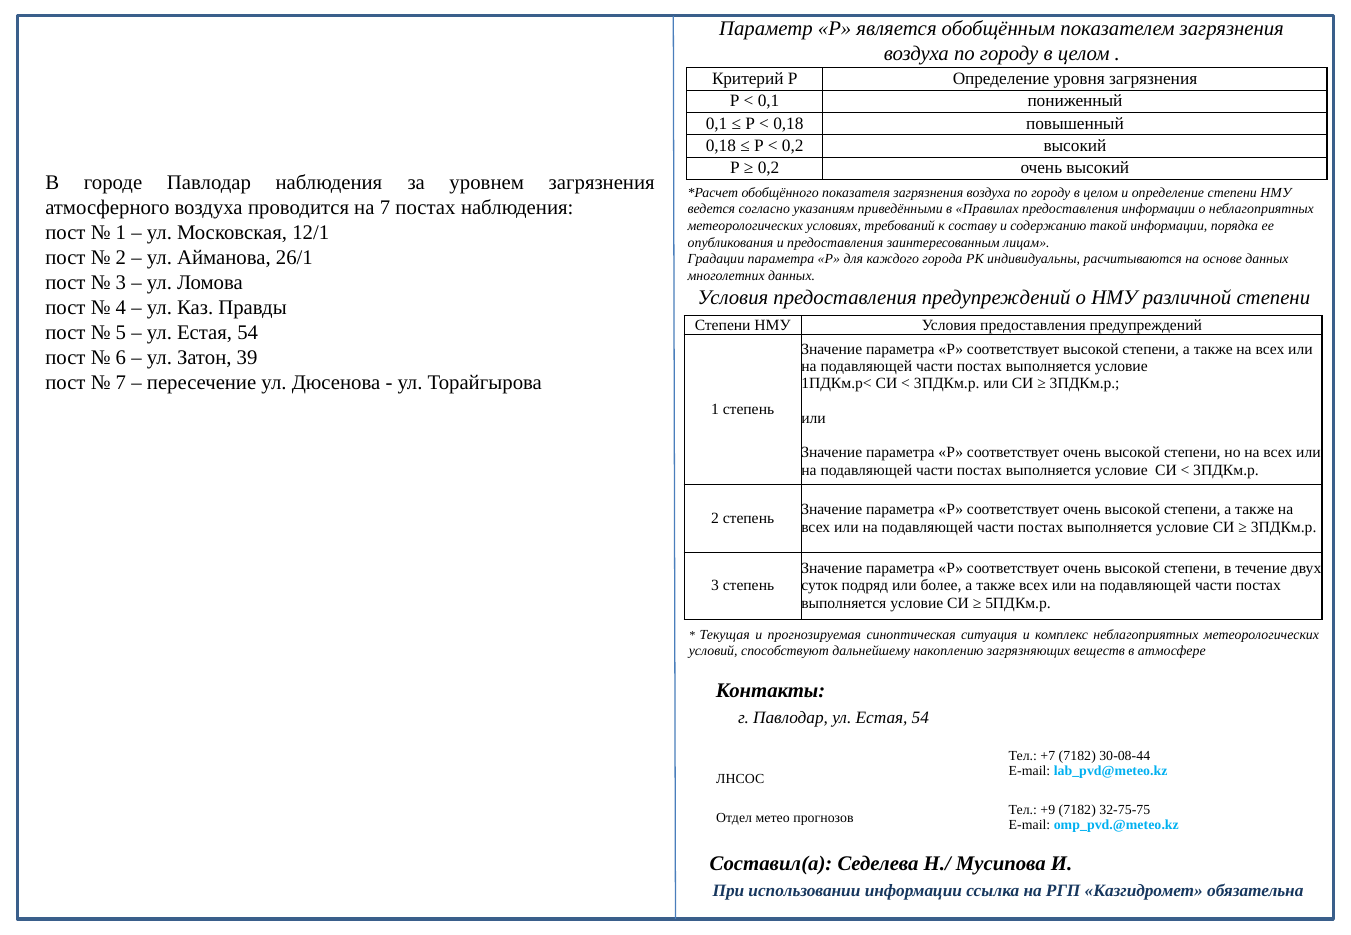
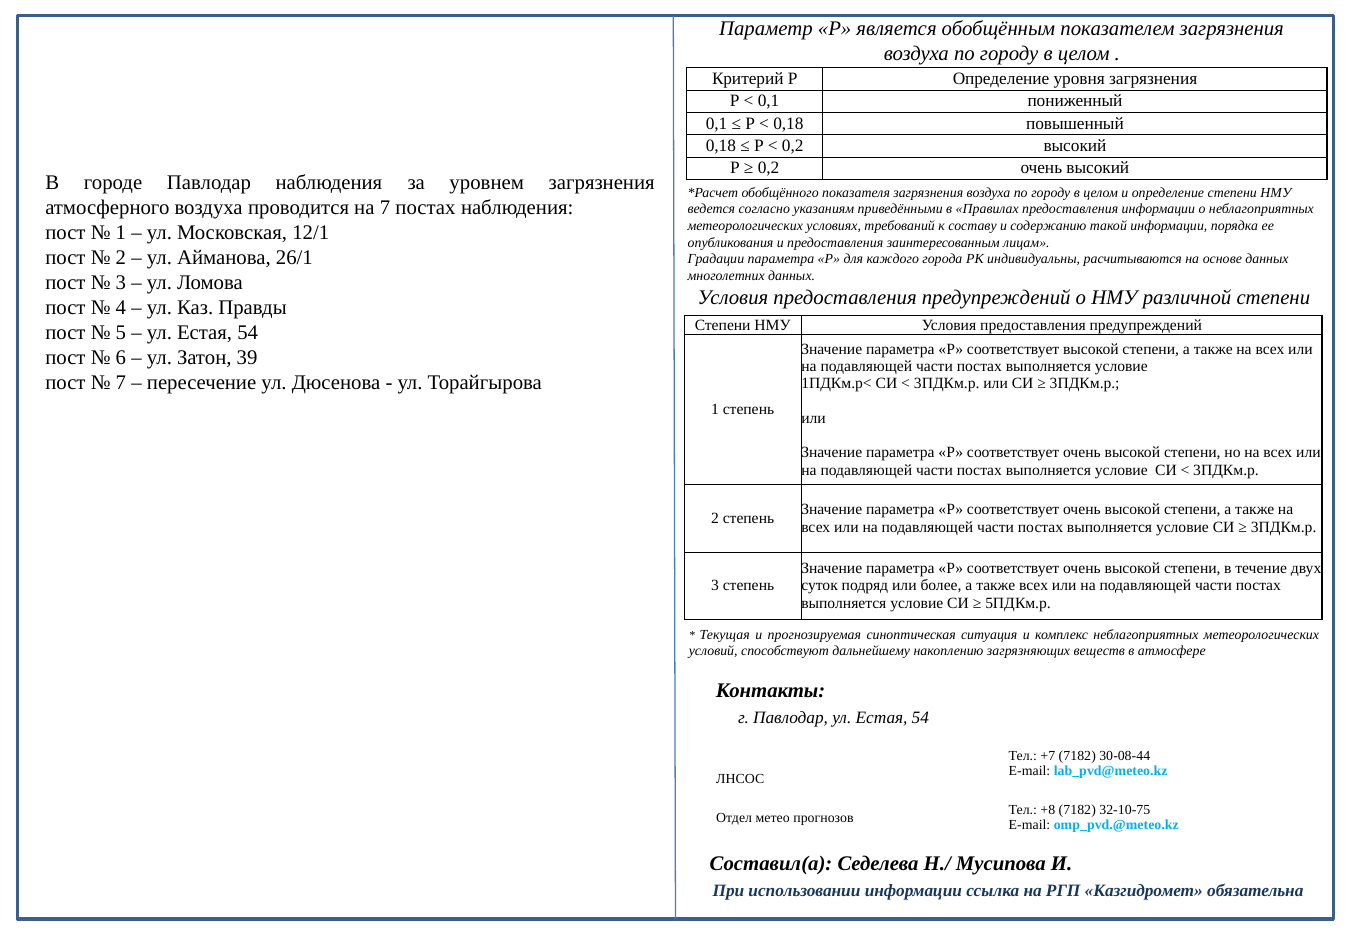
+9: +9 -> +8
32-75-75: 32-75-75 -> 32-10-75
